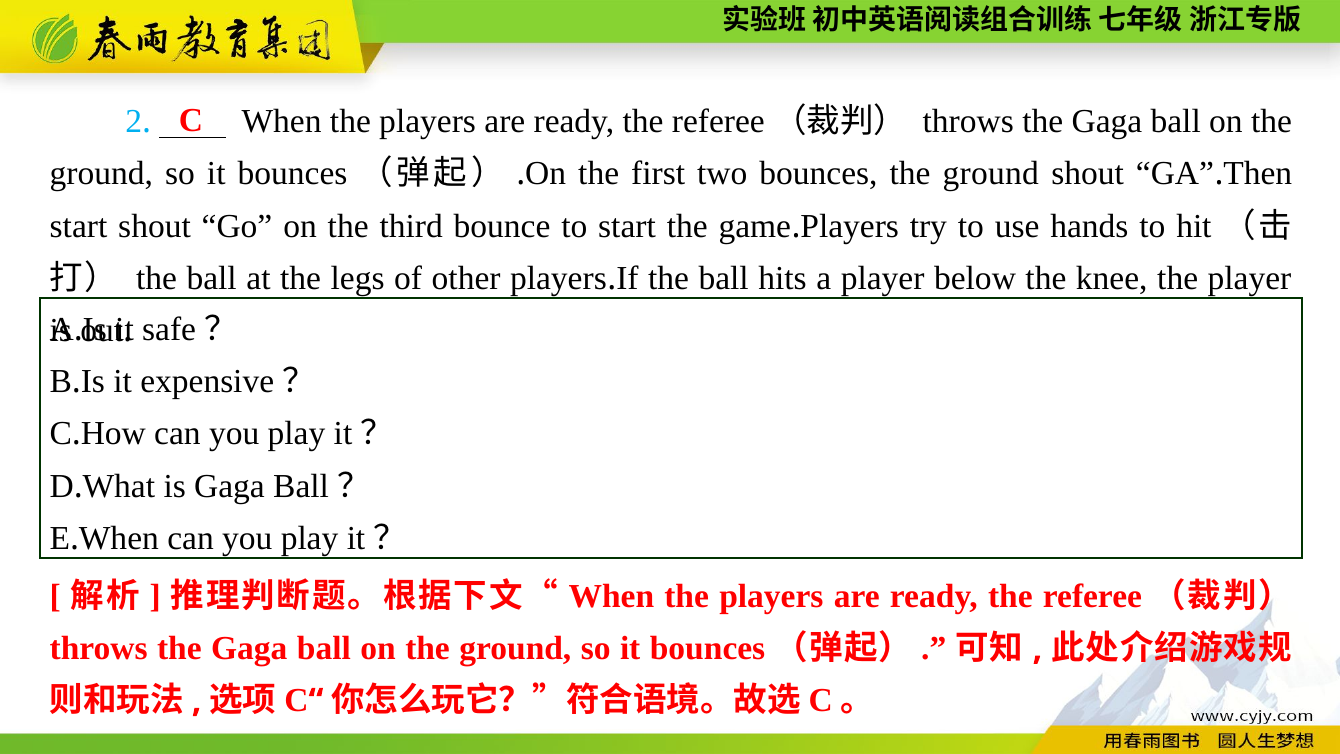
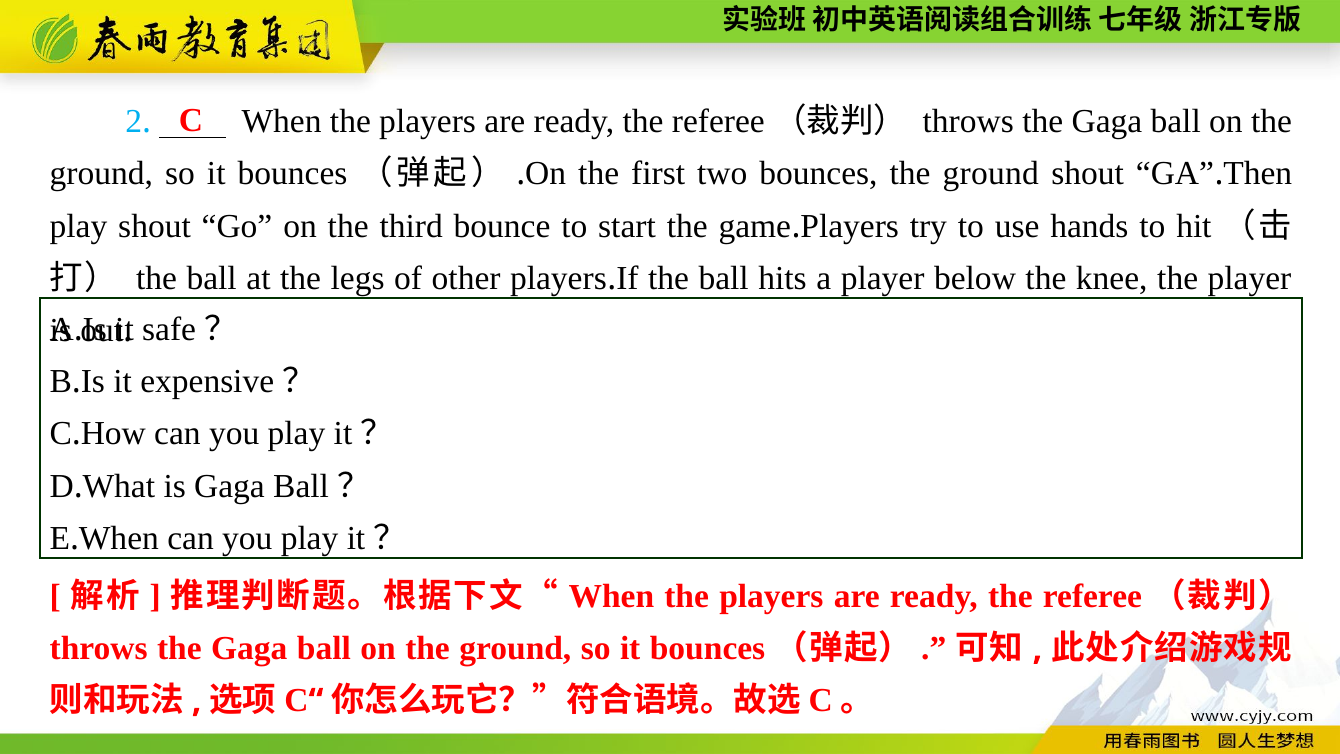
start at (79, 226): start -> play
